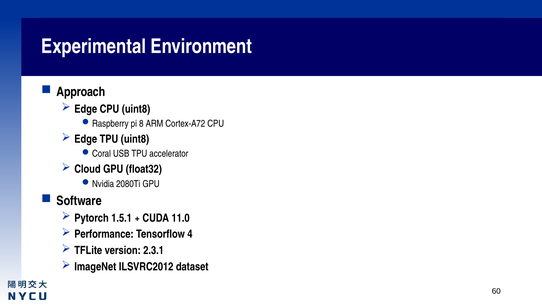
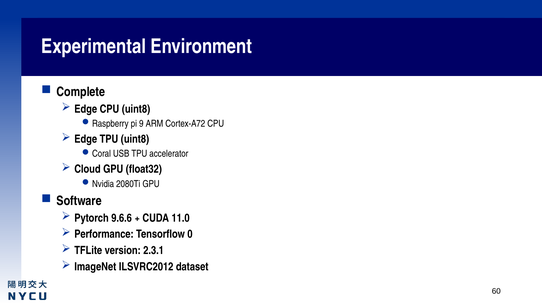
Approach: Approach -> Complete
8: 8 -> 9
1.5.1: 1.5.1 -> 9.6.6
4: 4 -> 0
